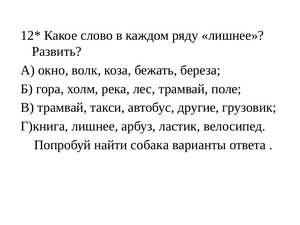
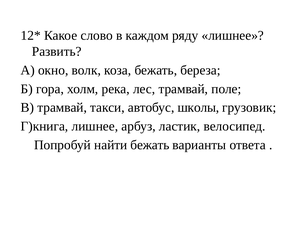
другие: другие -> школы
найти собака: собака -> бежать
